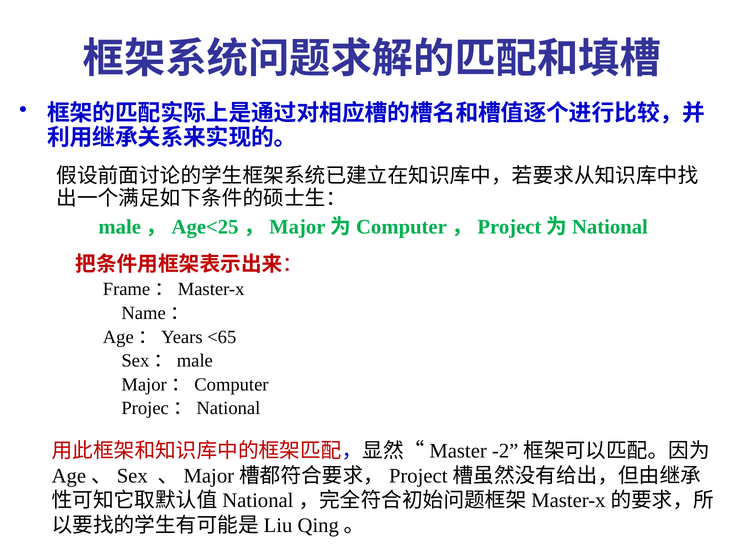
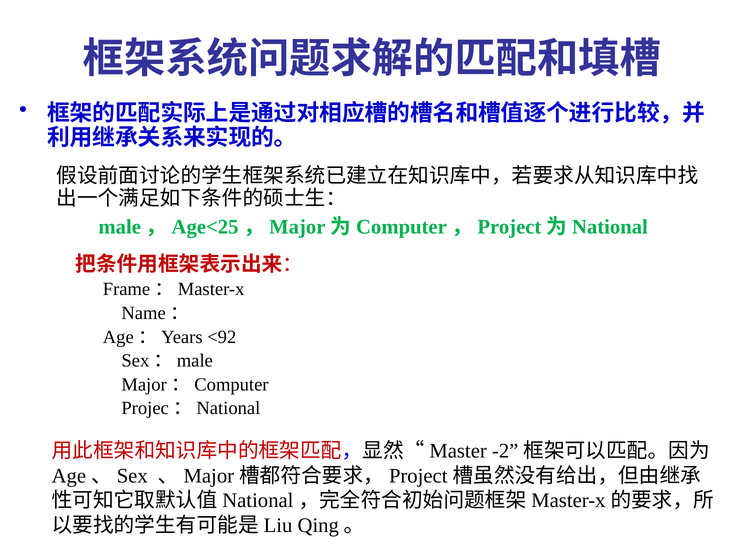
<65: <65 -> <92
